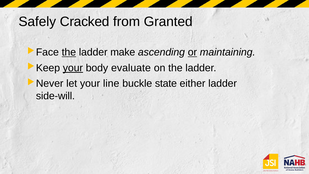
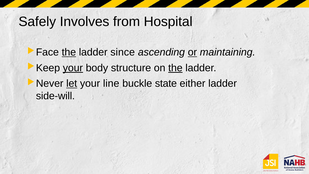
Cracked: Cracked -> Involves
Granted: Granted -> Hospital
make: make -> since
evaluate: evaluate -> structure
the at (175, 68) underline: none -> present
let underline: none -> present
